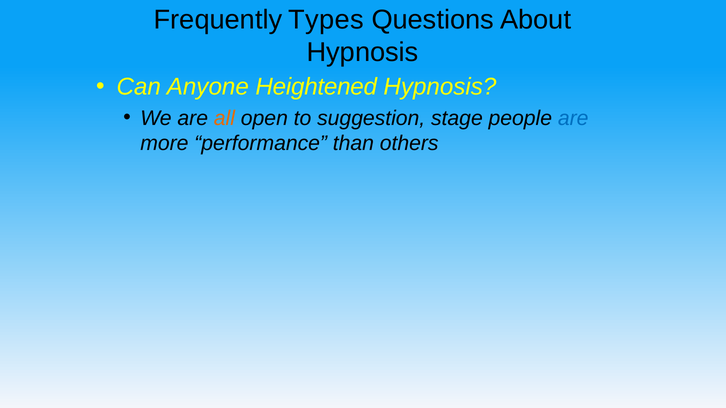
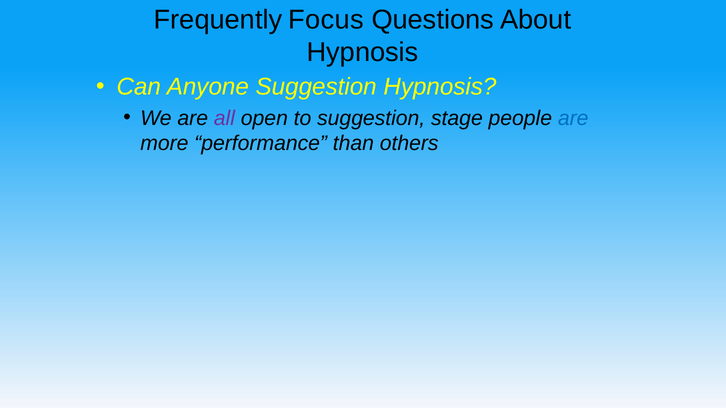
Types: Types -> Focus
Anyone Heightened: Heightened -> Suggestion
all colour: orange -> purple
